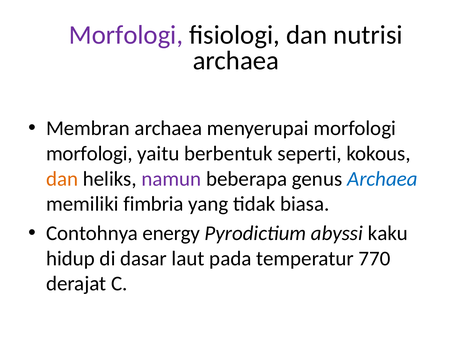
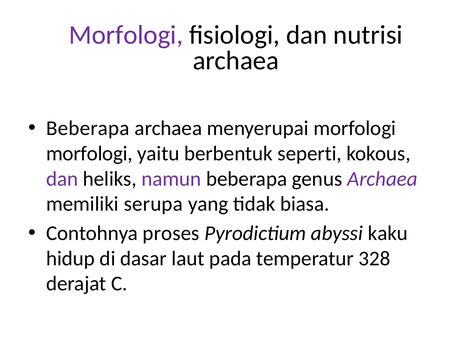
Membran at (88, 128): Membran -> Beberapa
dan at (62, 179) colour: orange -> purple
Archaea at (382, 179) colour: blue -> purple
fimbria: fimbria -> serupa
energy: energy -> proses
770: 770 -> 328
